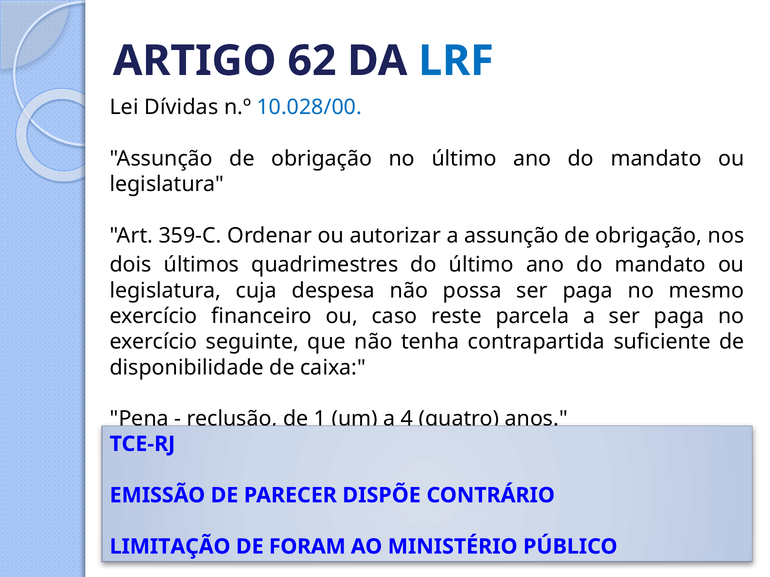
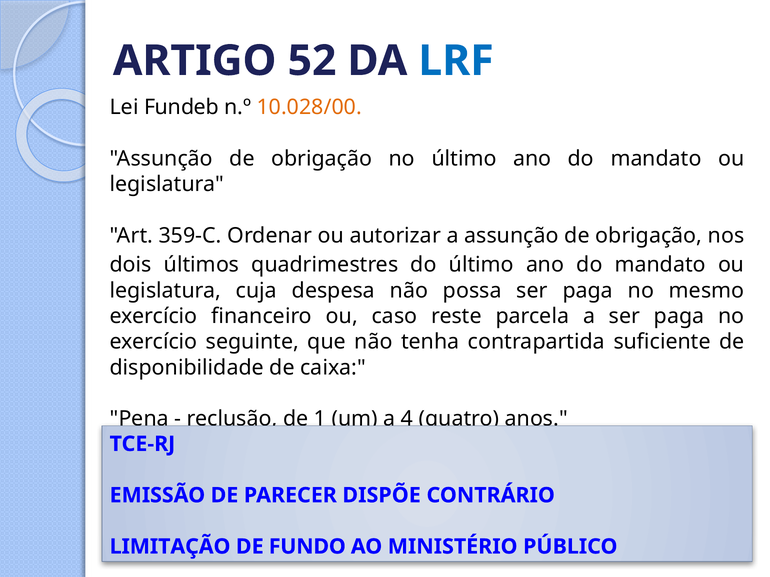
62: 62 -> 52
Dívidas: Dívidas -> Fundeb
10.028/00 colour: blue -> orange
FORAM: FORAM -> FUNDO
